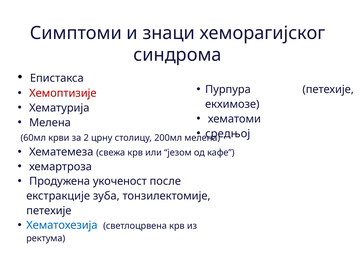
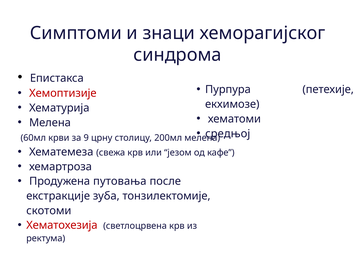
2: 2 -> 9
укоченост: укоченост -> путовања
петехије at (49, 210): петехије -> скотоми
Хематохезија colour: blue -> red
